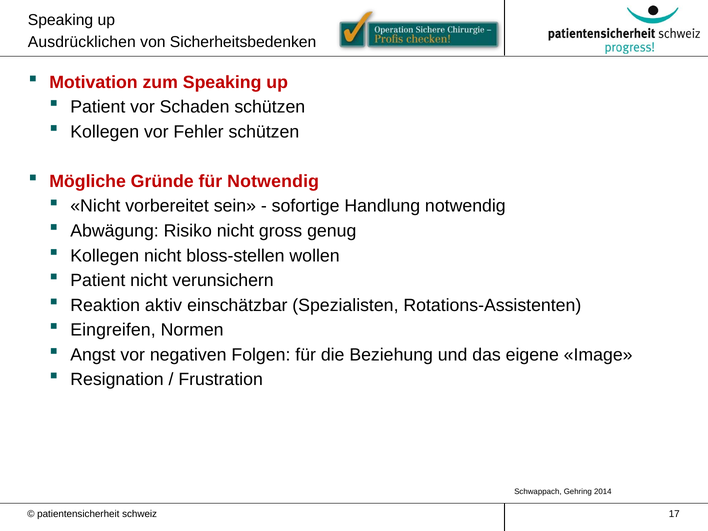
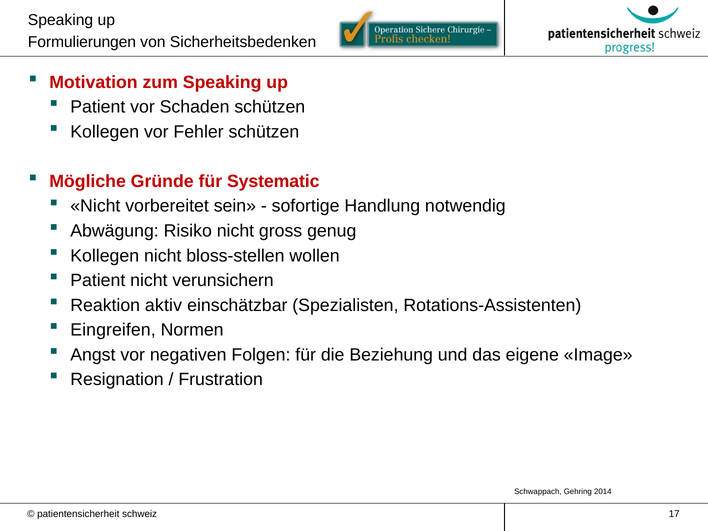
Ausdrücklichen: Ausdrücklichen -> Formulierungen
für Notwendig: Notwendig -> Systematic
